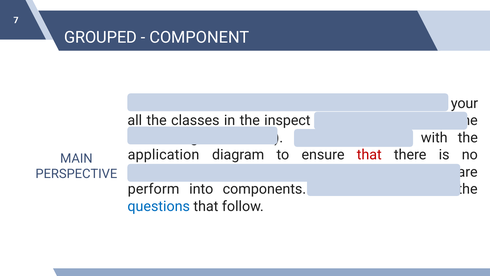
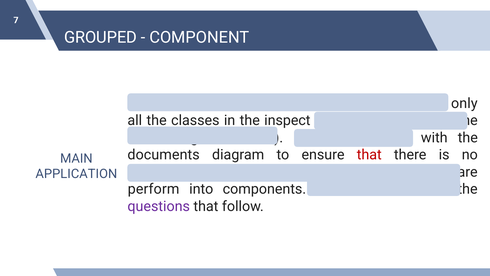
your: your -> only
application: application -> documents
PERSPECTIVE: PERSPECTIVE -> APPLICATION
questions colour: blue -> purple
